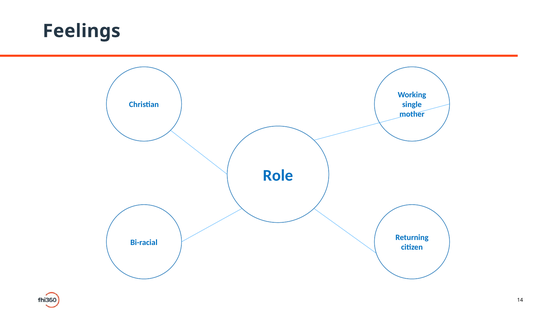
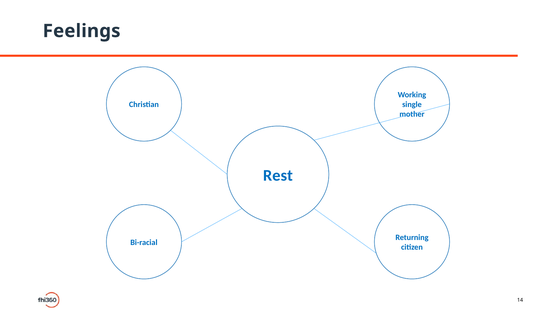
Role: Role -> Rest
